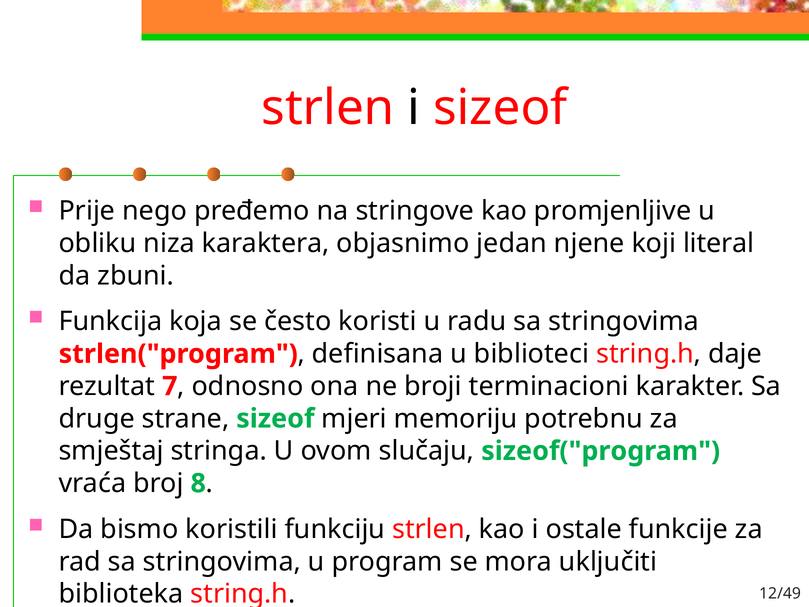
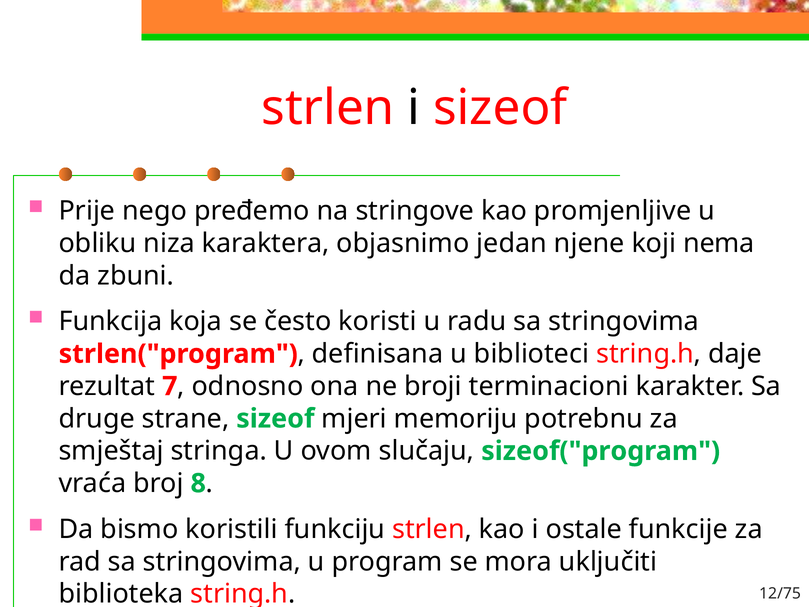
literal: literal -> nema
12/49: 12/49 -> 12/75
